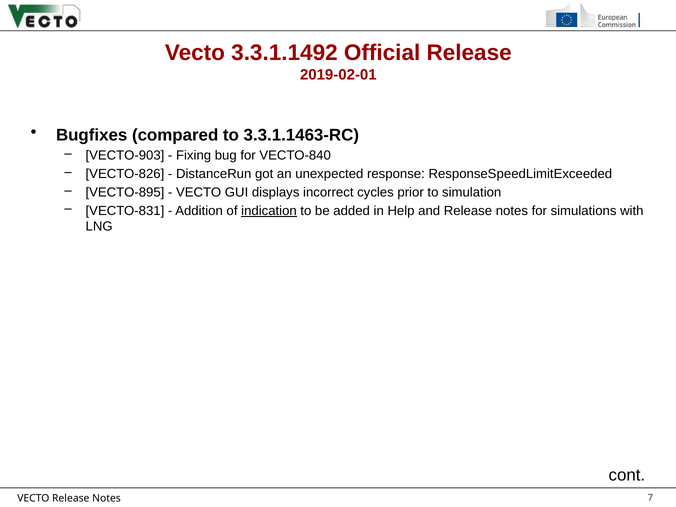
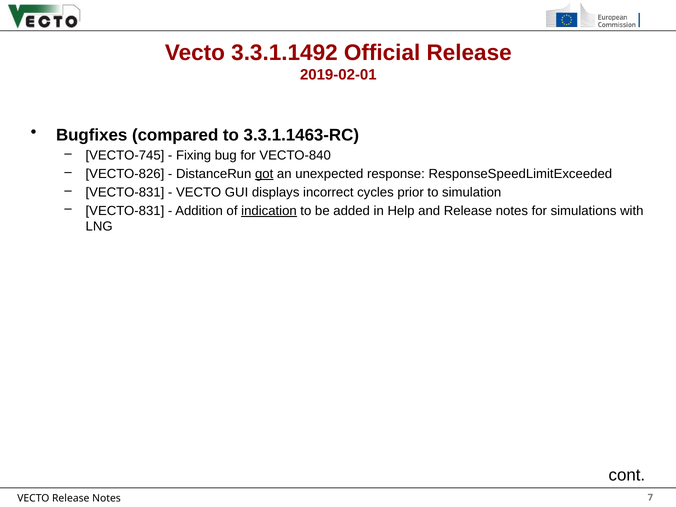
VECTO-903: VECTO-903 -> VECTO-745
got underline: none -> present
VECTO-895 at (125, 192): VECTO-895 -> VECTO-831
